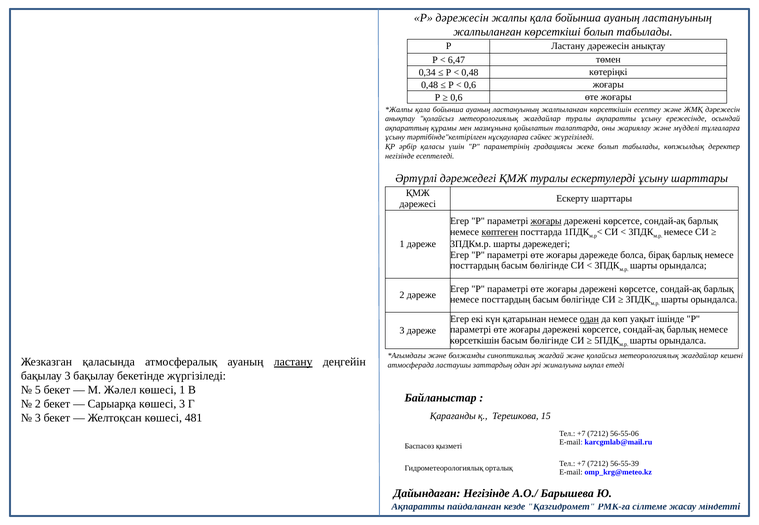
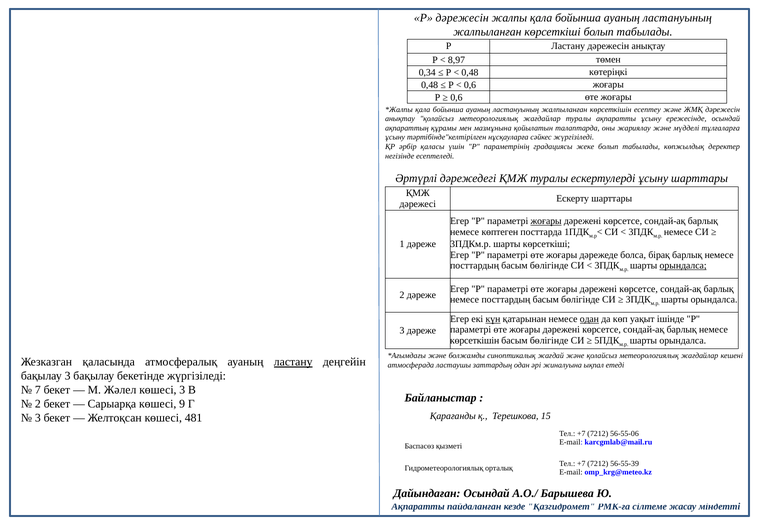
6,47: 6,47 -> 8,97
көптеген underline: present -> none
шарты дәрежедегі: дәрежедегі -> көрсеткіші
орындалса at (683, 266) underline: none -> present
күн underline: none -> present
5: 5 -> 7
көшесі 1: 1 -> 3
көшесі 3: 3 -> 9
Дайындаған Негізінде: Негізінде -> Осындай
